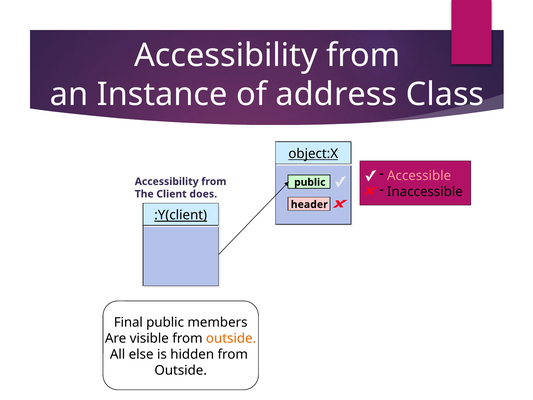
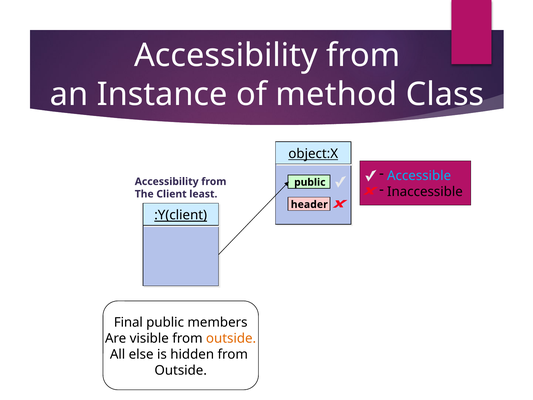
address: address -> method
Accessible colour: pink -> light blue
does: does -> least
